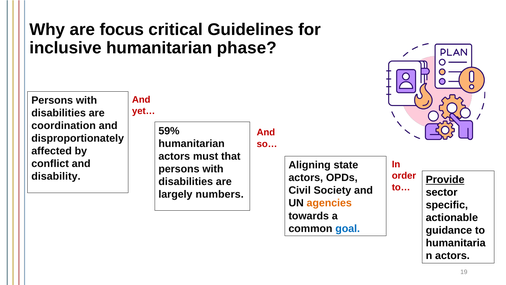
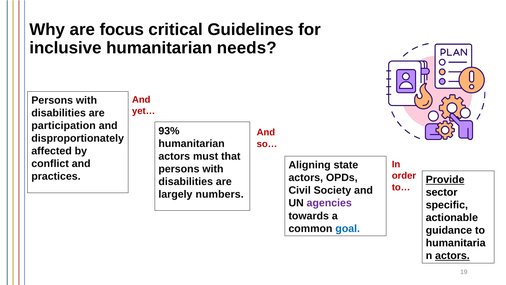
phase: phase -> needs
coordination: coordination -> participation
59%: 59% -> 93%
disability: disability -> practices
agencies colour: orange -> purple
actors at (452, 255) underline: none -> present
